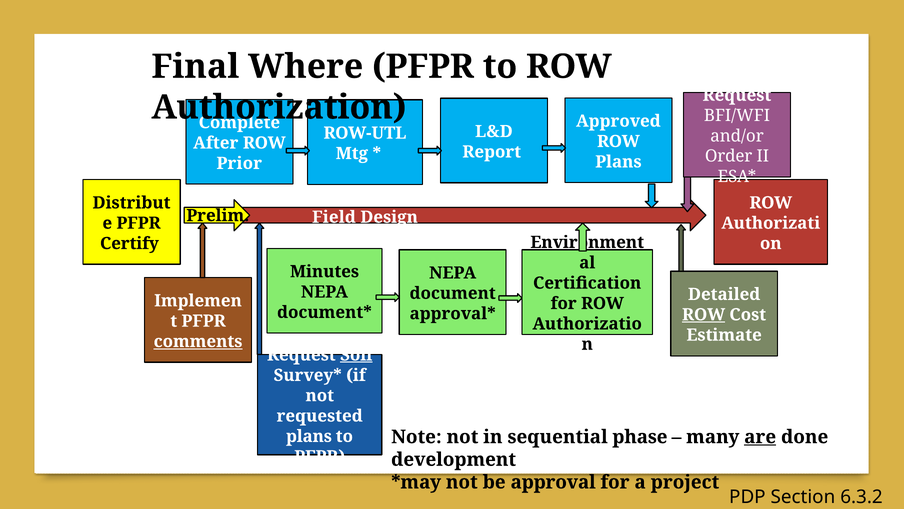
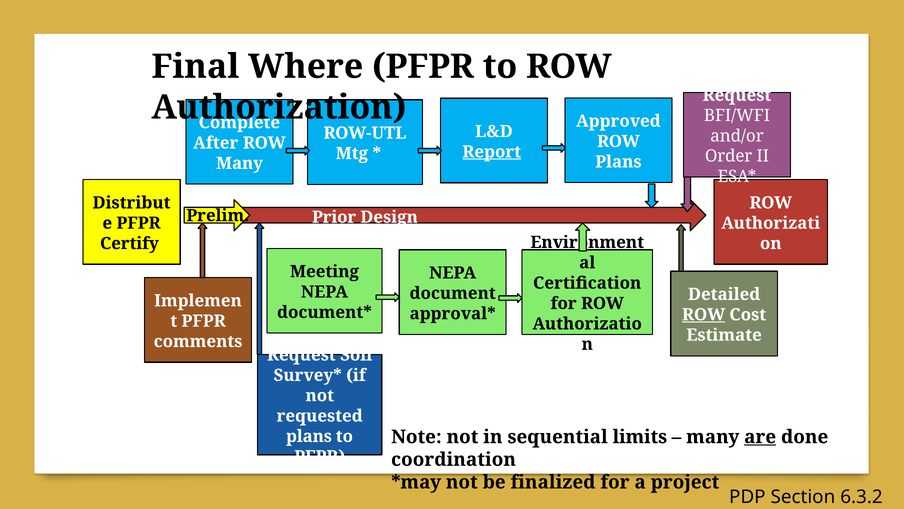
Report underline: none -> present
Prior at (239, 163): Prior -> Many
Field: Field -> Prior
Minutes: Minutes -> Meeting
comments underline: present -> none
Soil underline: present -> none
phase: phase -> limits
development: development -> coordination
approval: approval -> finalized
